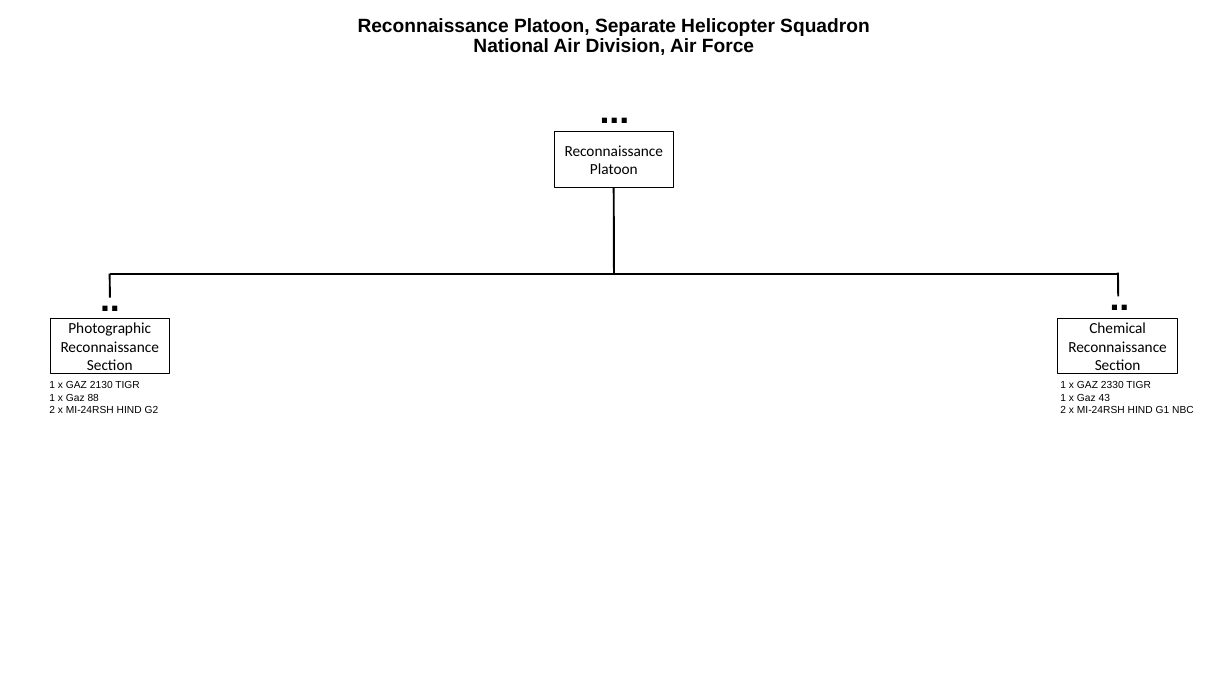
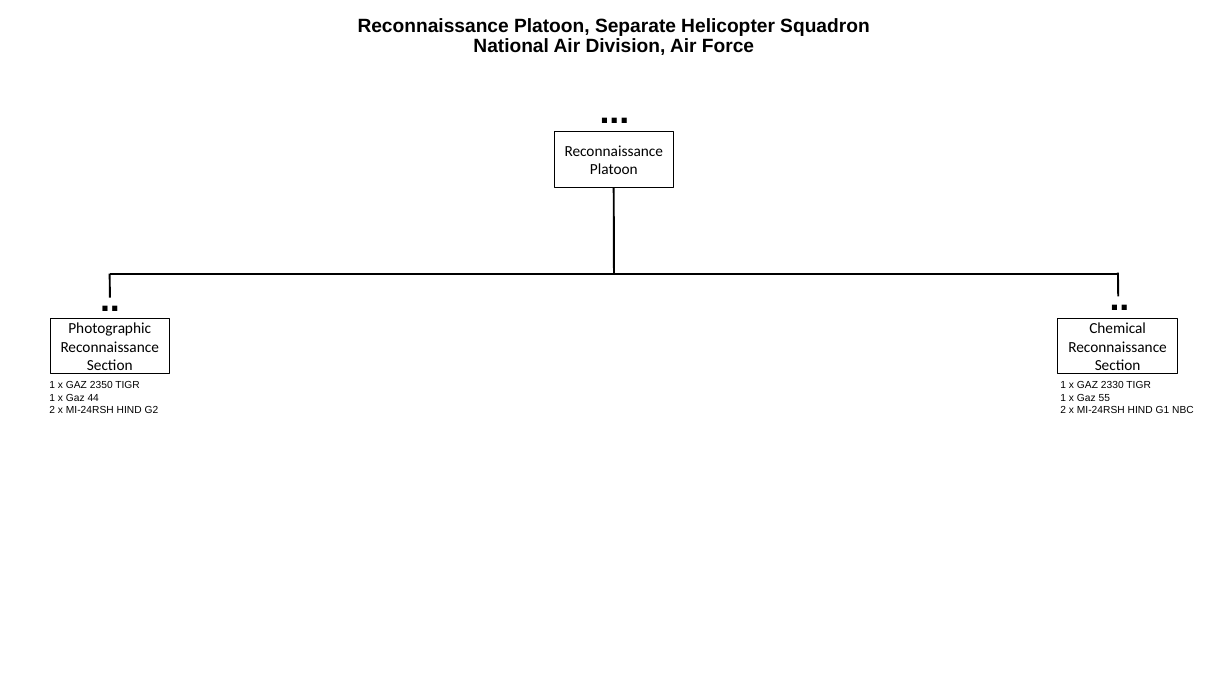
2130: 2130 -> 2350
88: 88 -> 44
43: 43 -> 55
